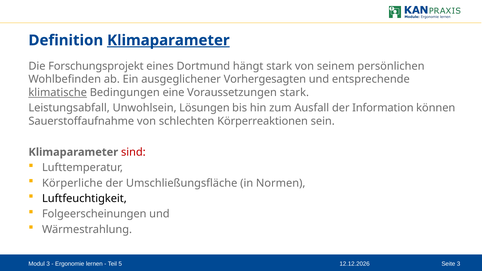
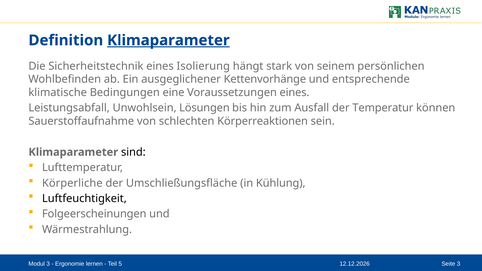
Forschungsprojekt: Forschungsprojekt -> Sicherheitstechnik
Dortmund: Dortmund -> Isolierung
Vorhergesagten: Vorhergesagten -> Kettenvorhänge
klimatische underline: present -> none
Voraussetzungen stark: stark -> eines
Information: Information -> Temperatur
sind colour: red -> black
Normen: Normen -> Kühlung
